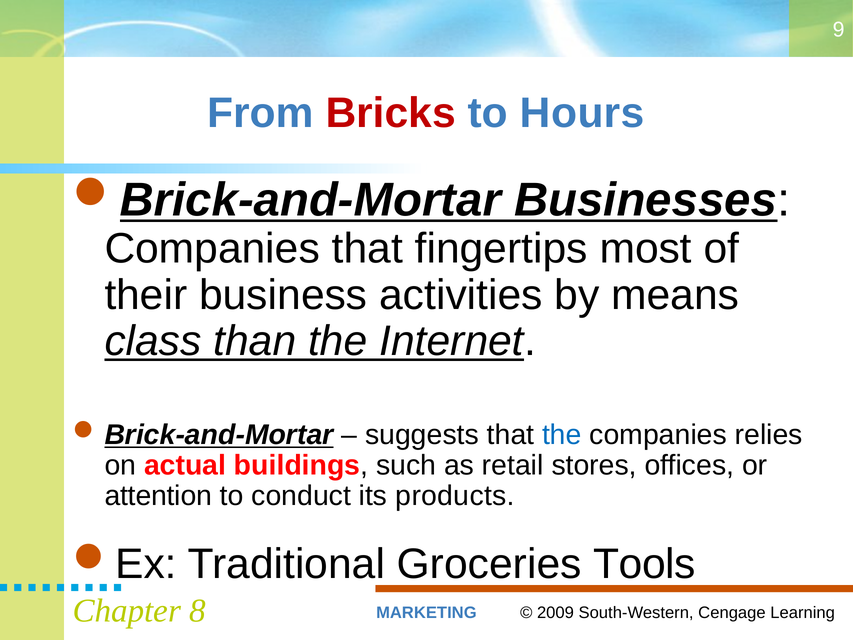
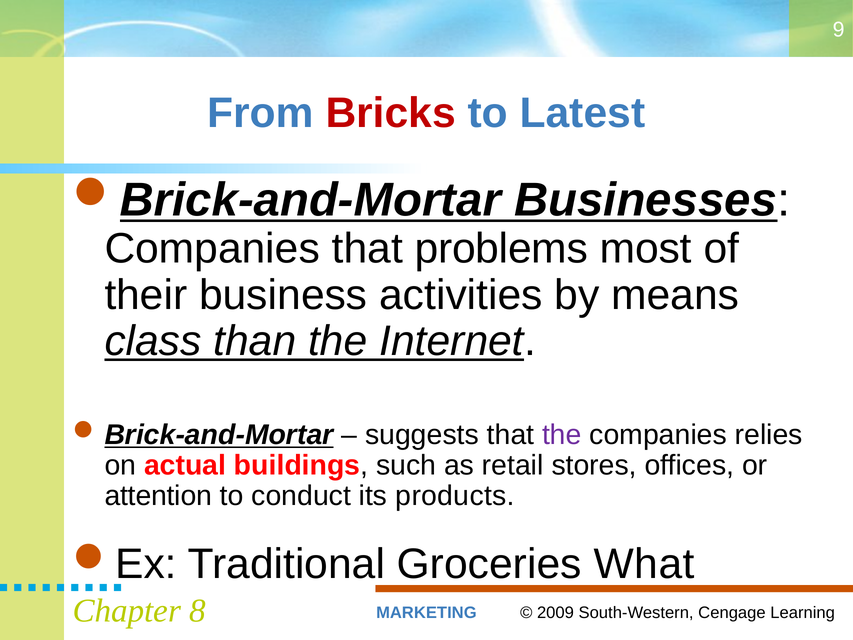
Hours: Hours -> Latest
fingertips: fingertips -> problems
the at (562, 434) colour: blue -> purple
Tools: Tools -> What
